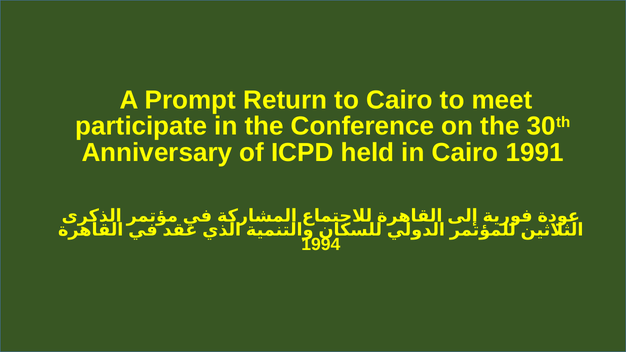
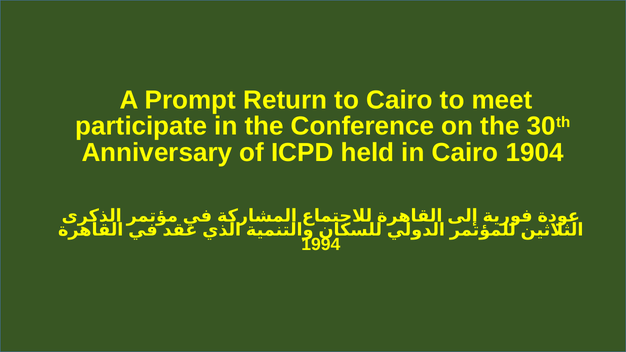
1991: 1991 -> 1904
